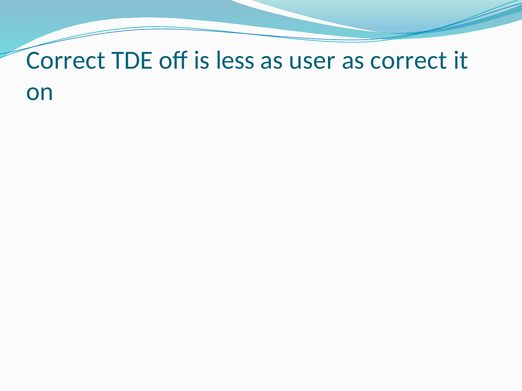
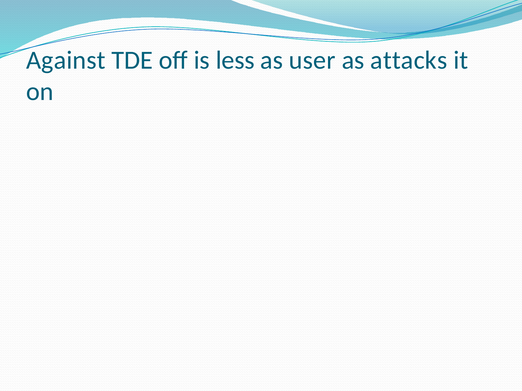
Correct at (66, 60): Correct -> Against
as correct: correct -> attacks
